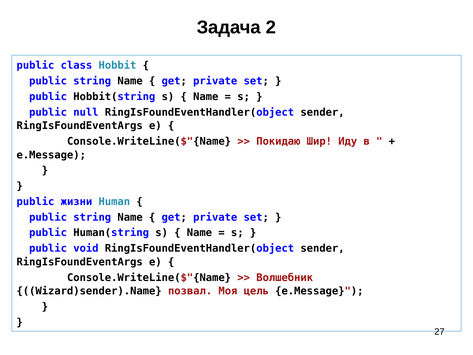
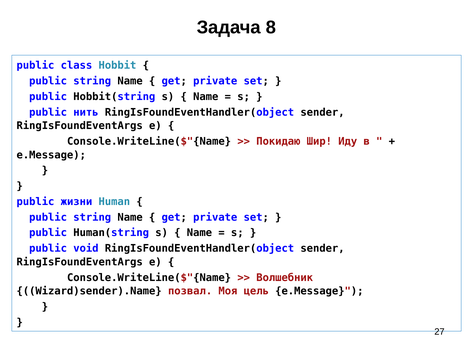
2: 2 -> 8
null: null -> нить
